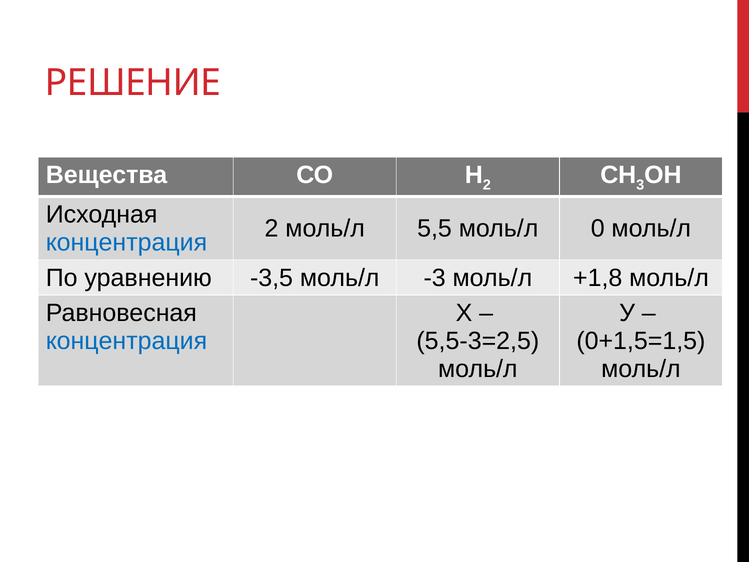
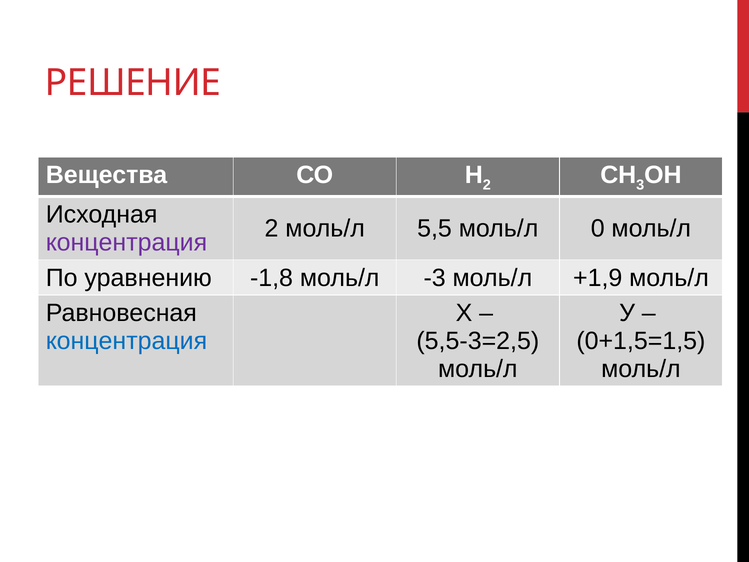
концентрация at (126, 242) colour: blue -> purple
-3,5: -3,5 -> -1,8
+1,8: +1,8 -> +1,9
